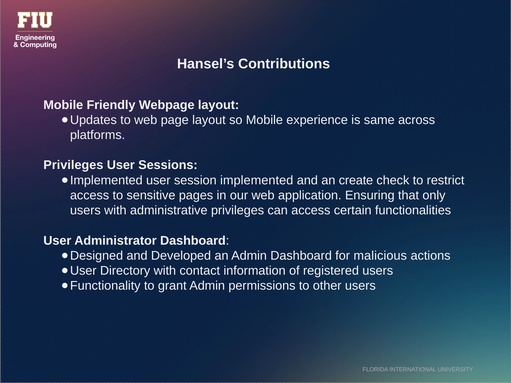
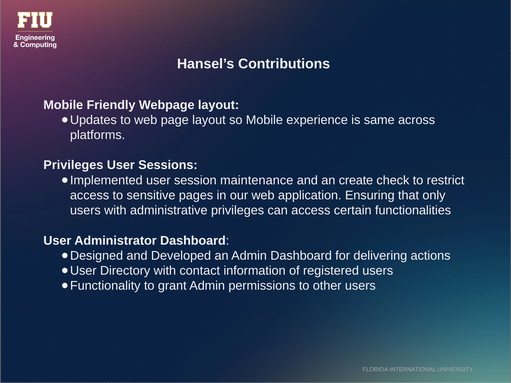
session implemented: implemented -> maintenance
malicious: malicious -> delivering
